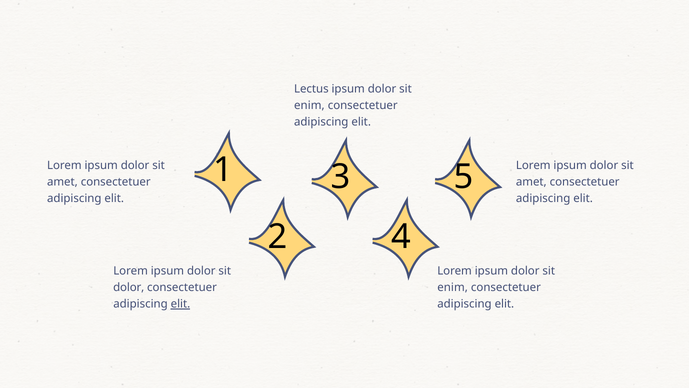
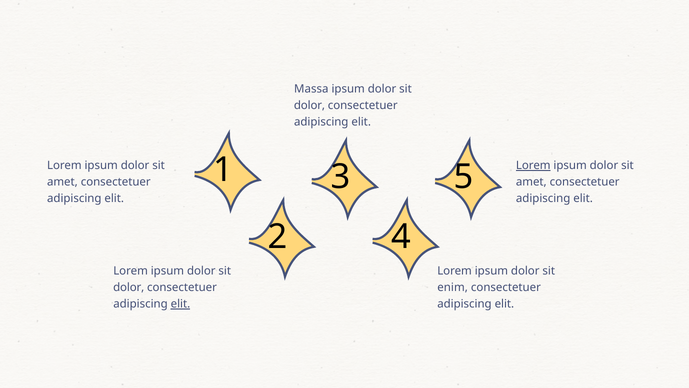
Lectus: Lectus -> Massa
enim at (309, 106): enim -> dolor
Lorem at (533, 165) underline: none -> present
